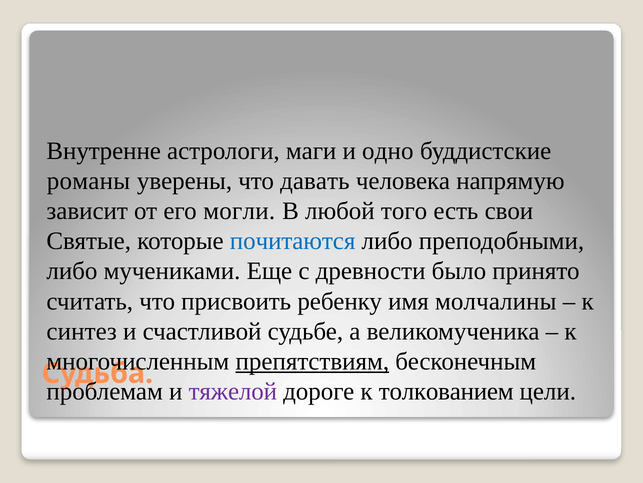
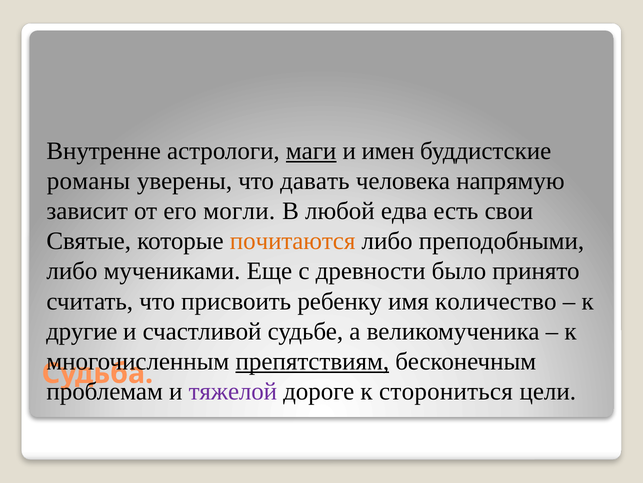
маги underline: none -> present
одно: одно -> имен
того: того -> едва
почитаются colour: blue -> orange
молчалины: молчалины -> количество
синтез: синтез -> другие
толкованием: толкованием -> сторониться
